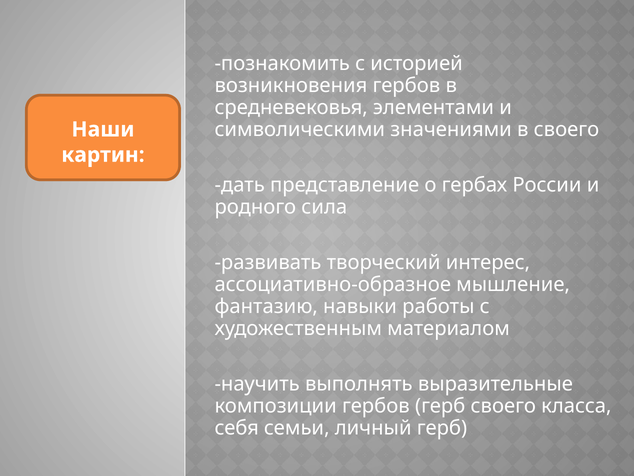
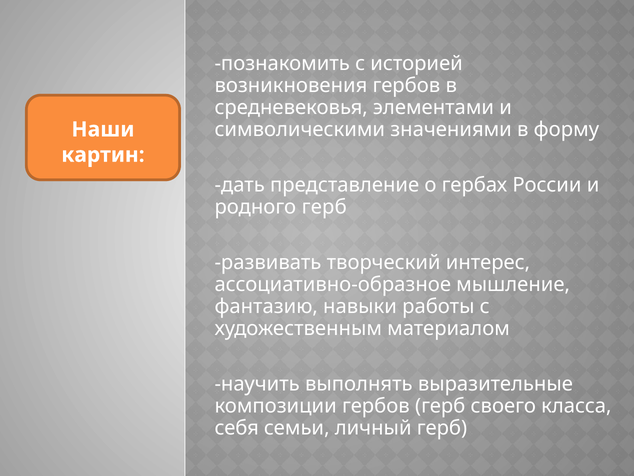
в своего: своего -> форму
родного сила: сила -> герб
